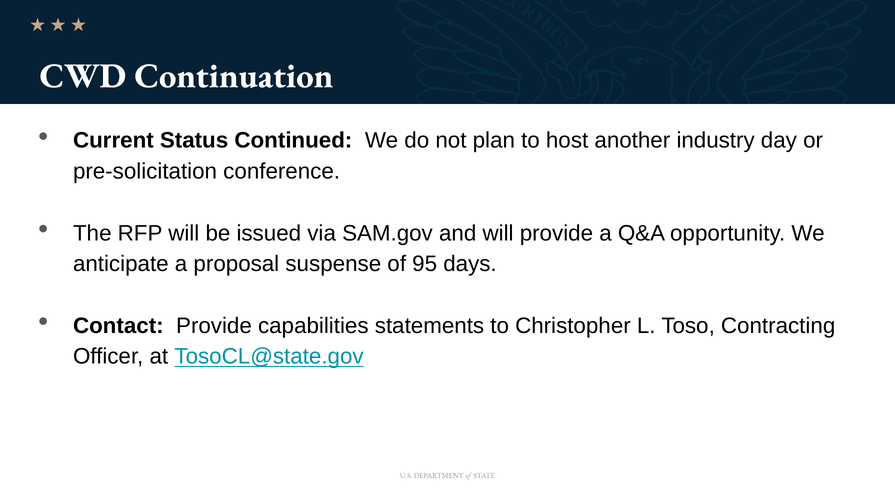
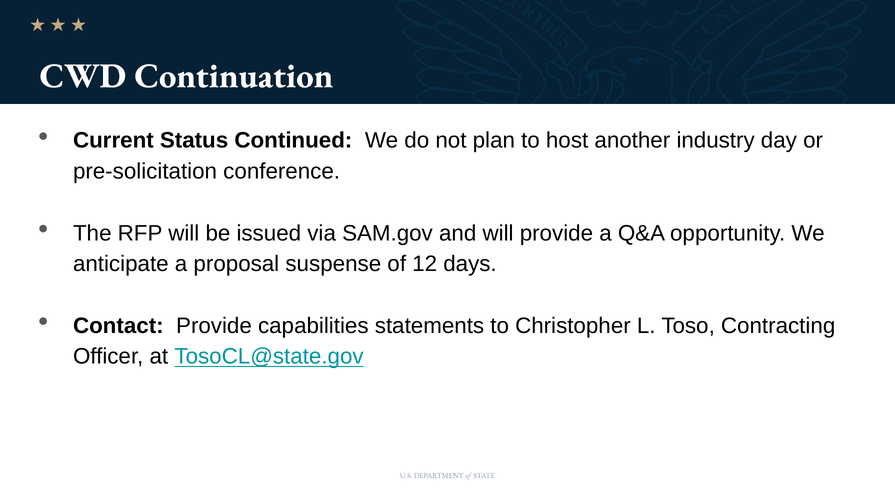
95: 95 -> 12
